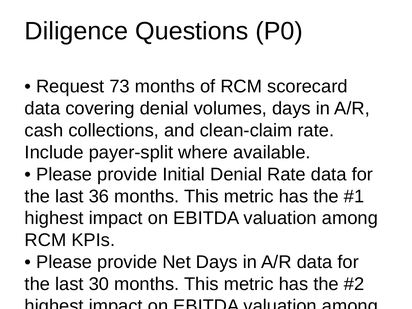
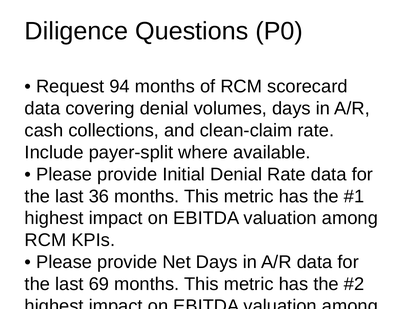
73: 73 -> 94
30: 30 -> 69
